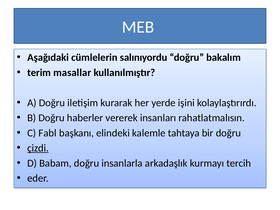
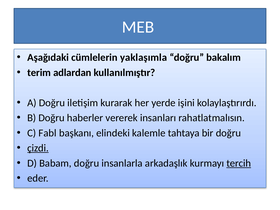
salınıyordu: salınıyordu -> yaklaşımla
masallar: masallar -> adlardan
tercih underline: none -> present
